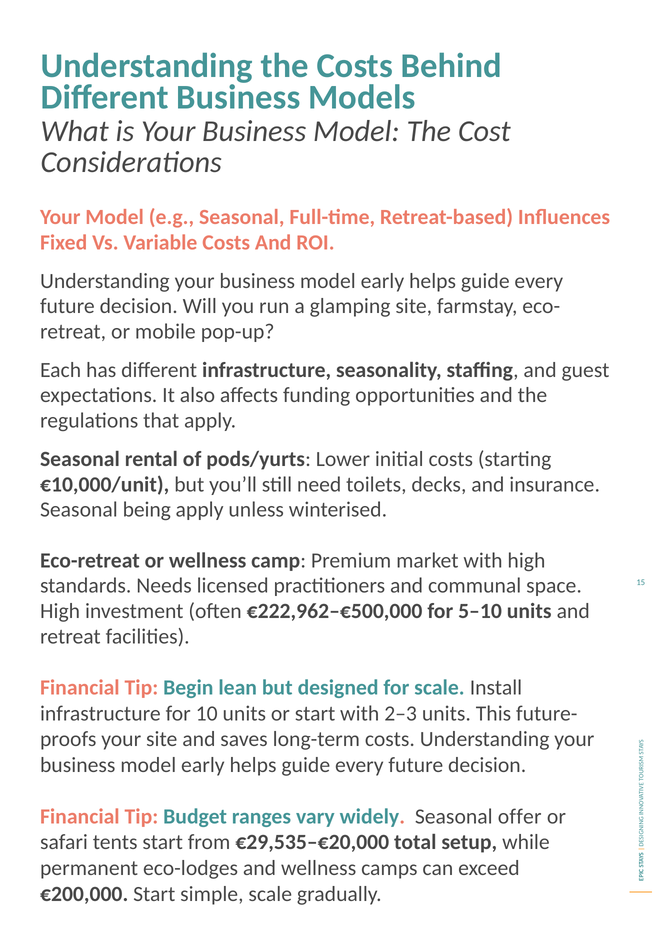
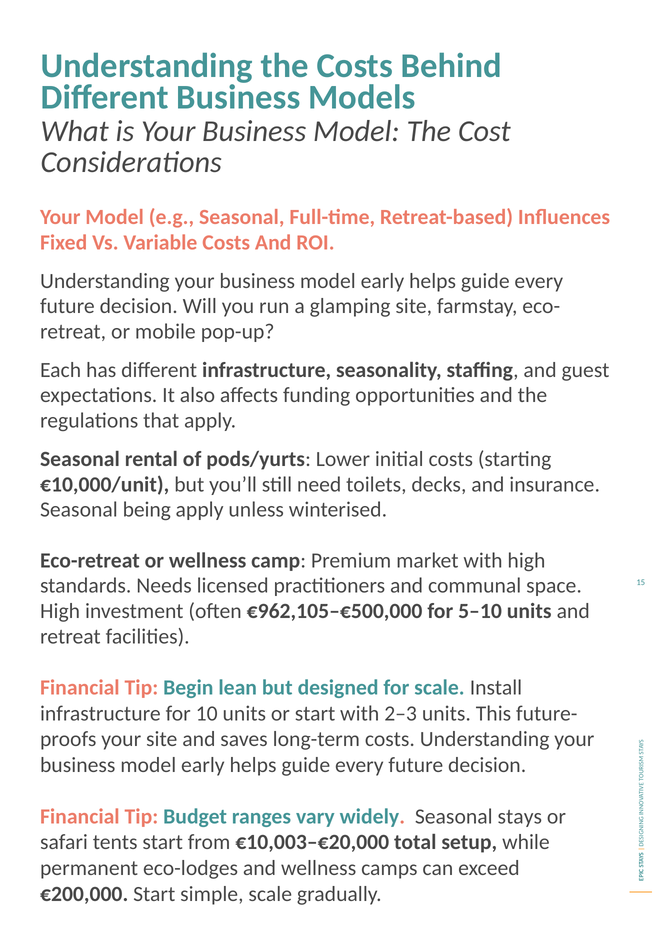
€222,962–€500,000: €222,962–€500,000 -> €962,105–€500,000
offer: offer -> stays
€29,535–€20,000: €29,535–€20,000 -> €10,003–€20,000
